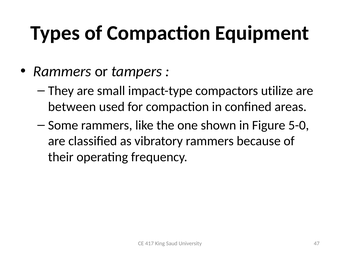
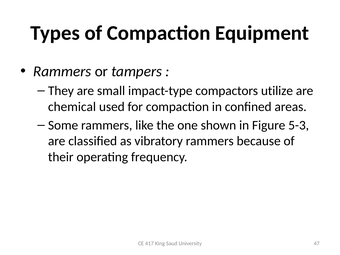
between: between -> chemical
5-0: 5-0 -> 5-3
